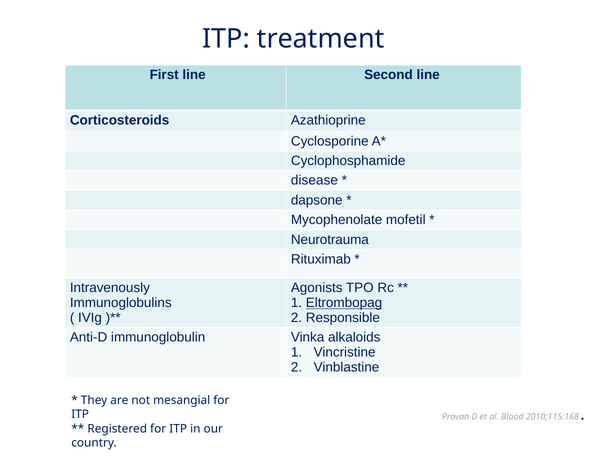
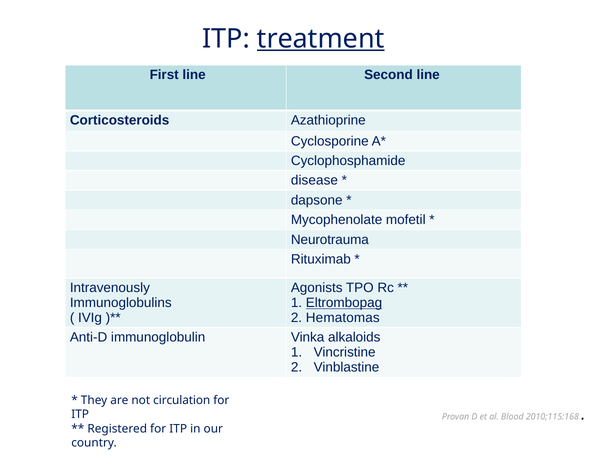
treatment underline: none -> present
Responsible: Responsible -> Hematomas
mesangial: mesangial -> circulation
